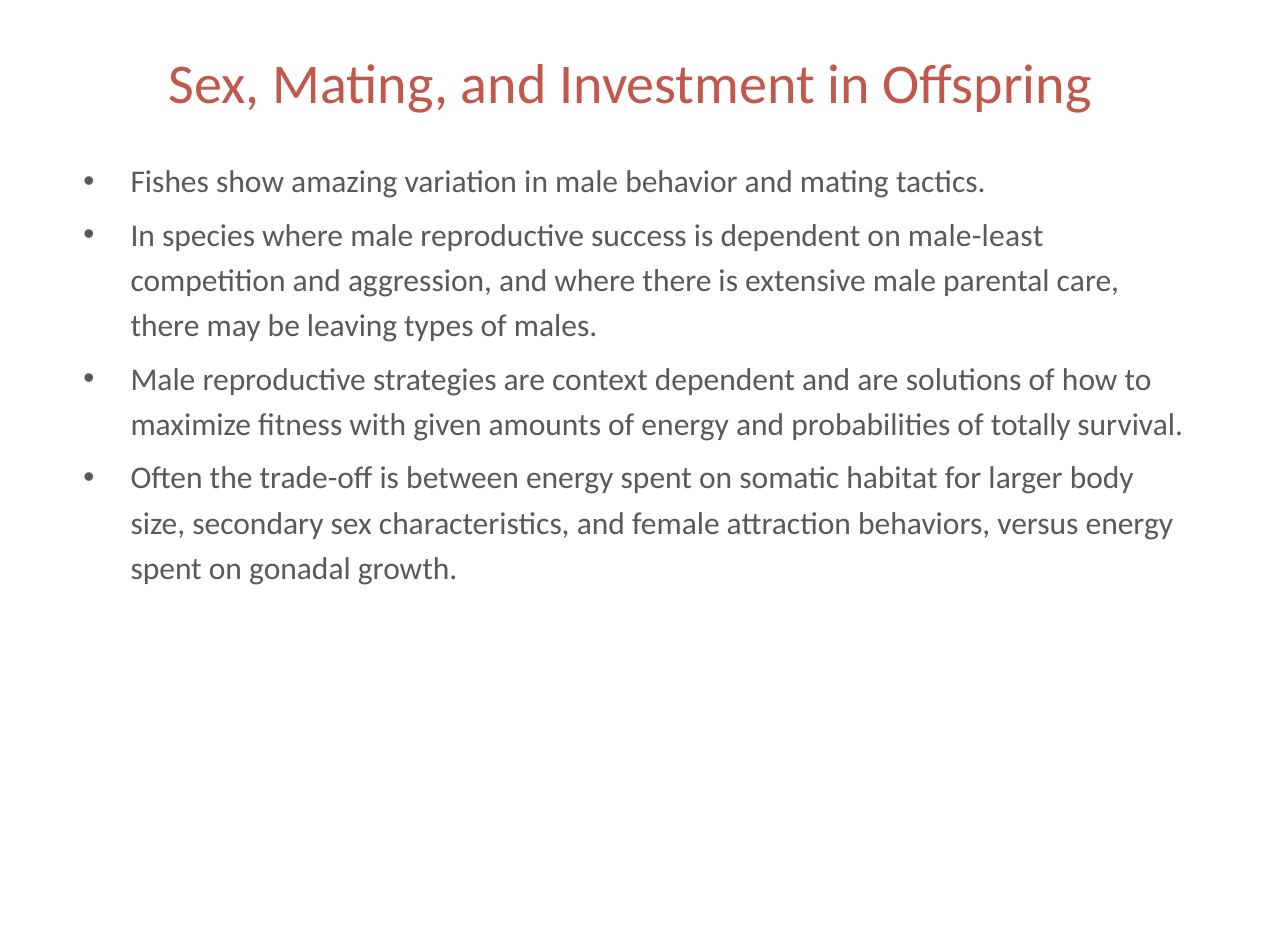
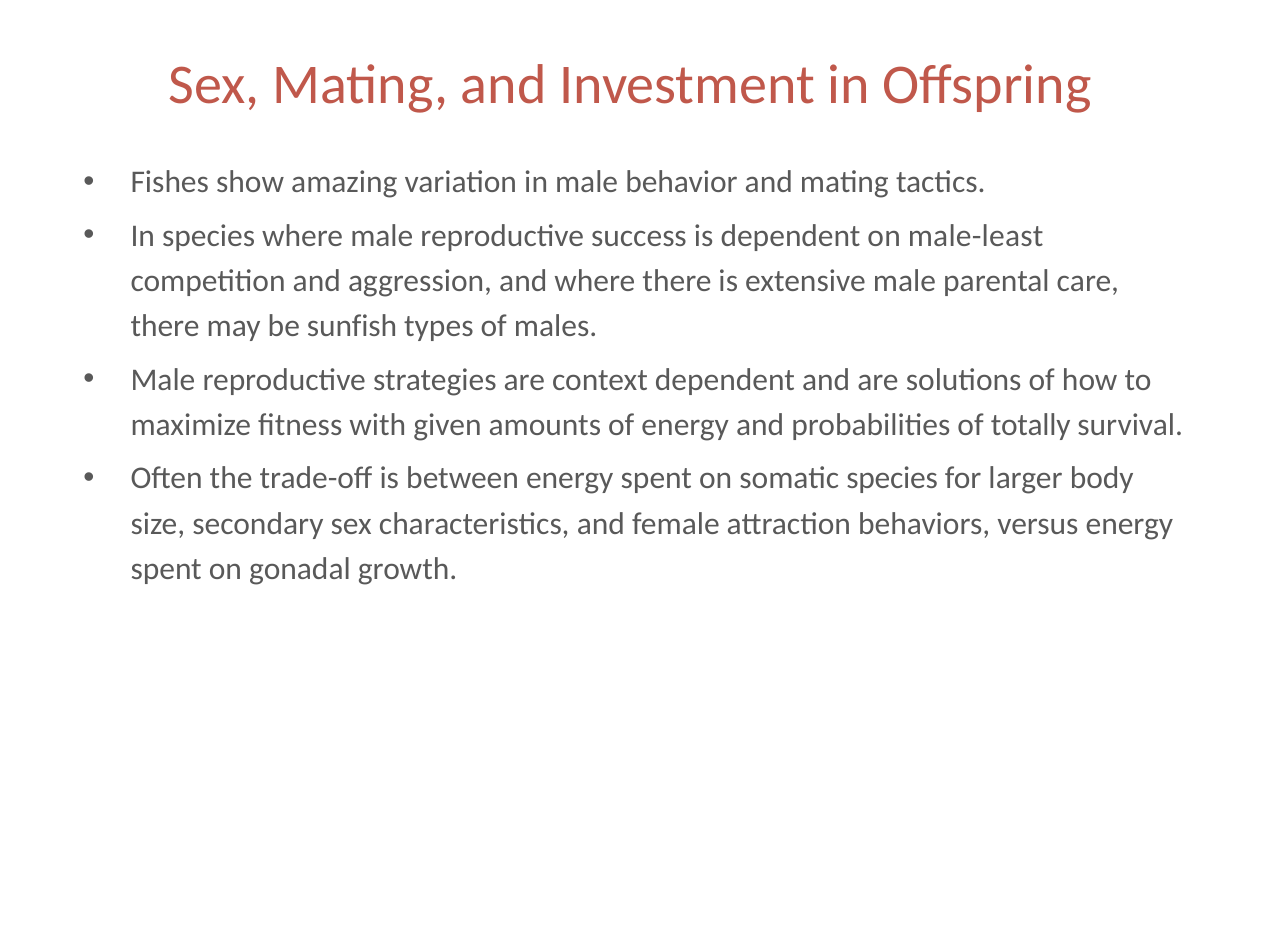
leaving: leaving -> sunfish
somatic habitat: habitat -> species
